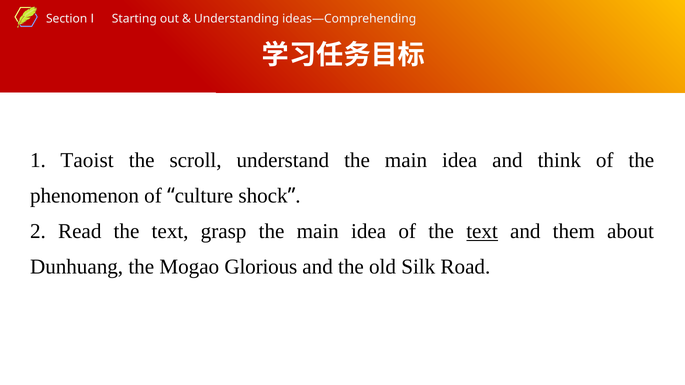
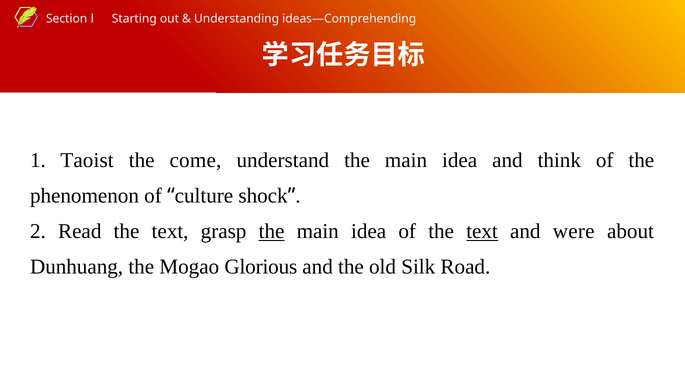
scroll: scroll -> come
the at (272, 232) underline: none -> present
them: them -> were
